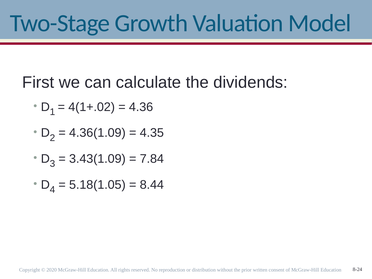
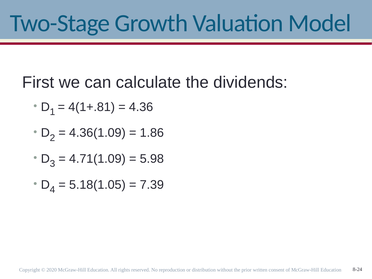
4(1+.02: 4(1+.02 -> 4(1+.81
4.35: 4.35 -> 1.86
3.43(1.09: 3.43(1.09 -> 4.71(1.09
7.84: 7.84 -> 5.98
8.44: 8.44 -> 7.39
